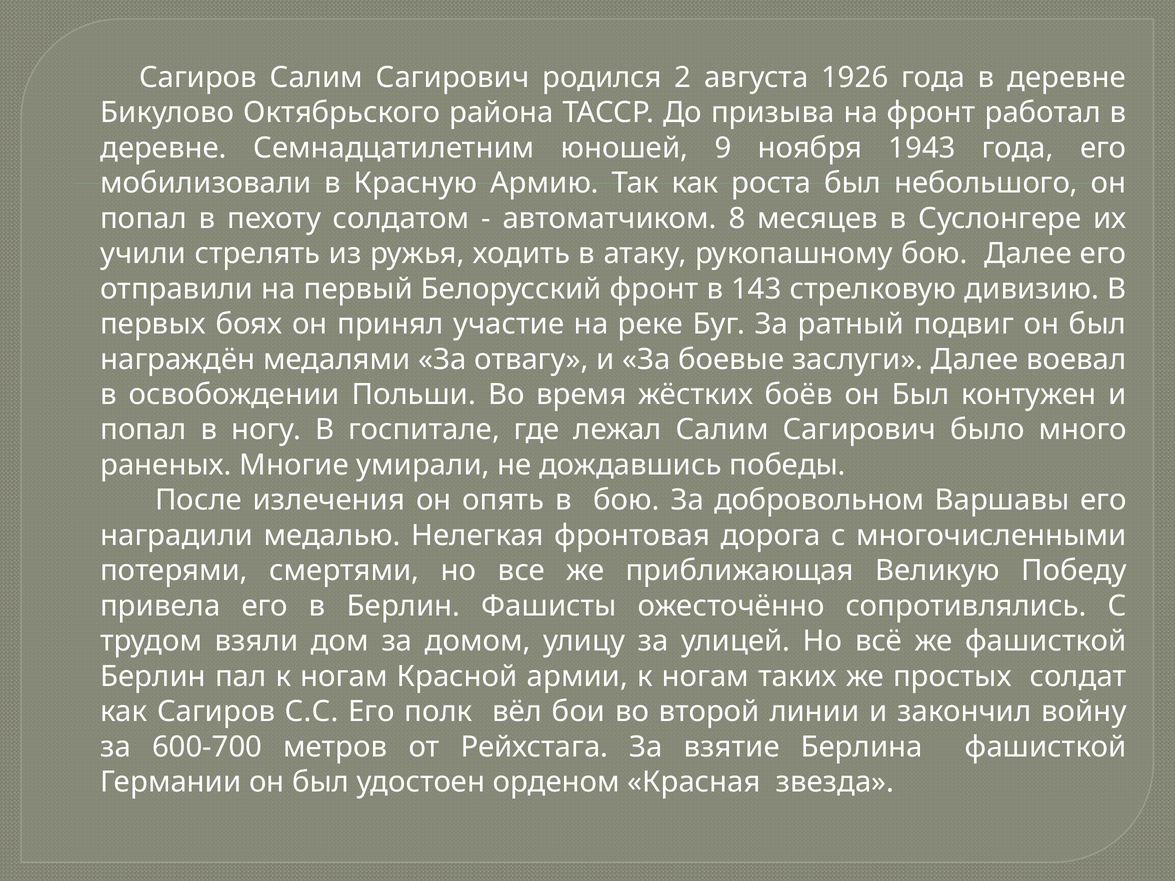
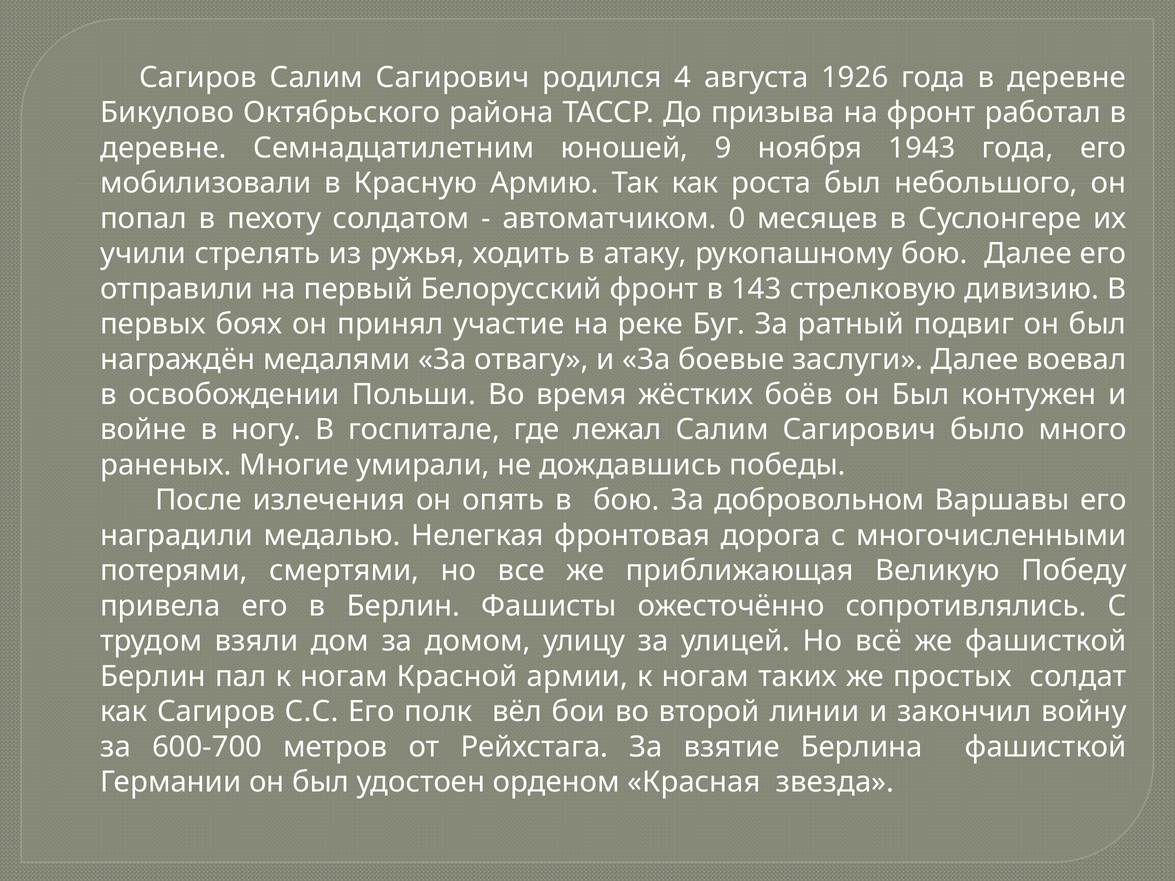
2: 2 -> 4
8: 8 -> 0
попал at (143, 430): попал -> войне
